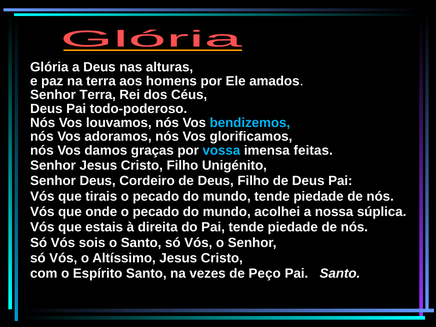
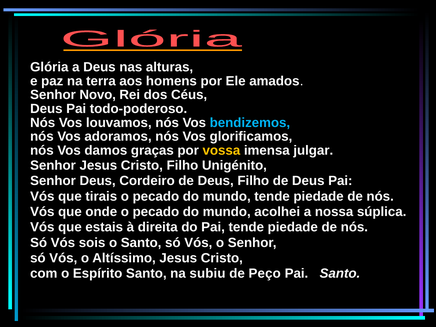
Senhor Terra: Terra -> Novo
vossa colour: light blue -> yellow
feitas: feitas -> julgar
vezes: vezes -> subiu
